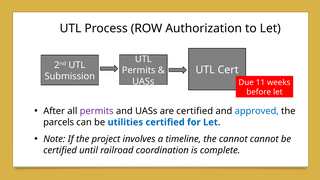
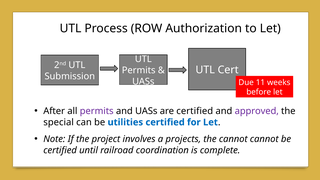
approved colour: blue -> purple
parcels: parcels -> special
timeline: timeline -> projects
